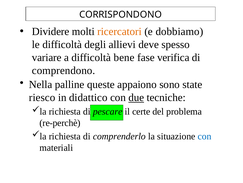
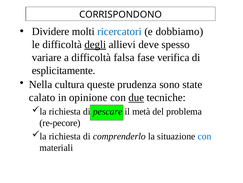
ricercatori colour: orange -> blue
degli underline: none -> present
bene: bene -> falsa
comprendono: comprendono -> esplicitamente
palline: palline -> cultura
appaiono: appaiono -> prudenza
riesco: riesco -> calato
didattico: didattico -> opinione
certe: certe -> metà
re-perchè: re-perchè -> re-pecore
